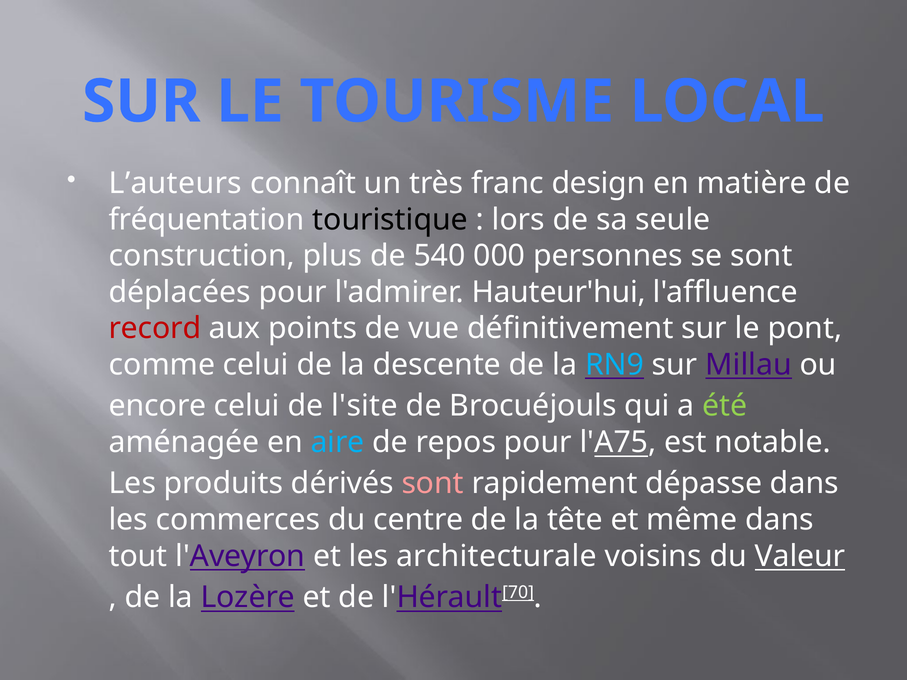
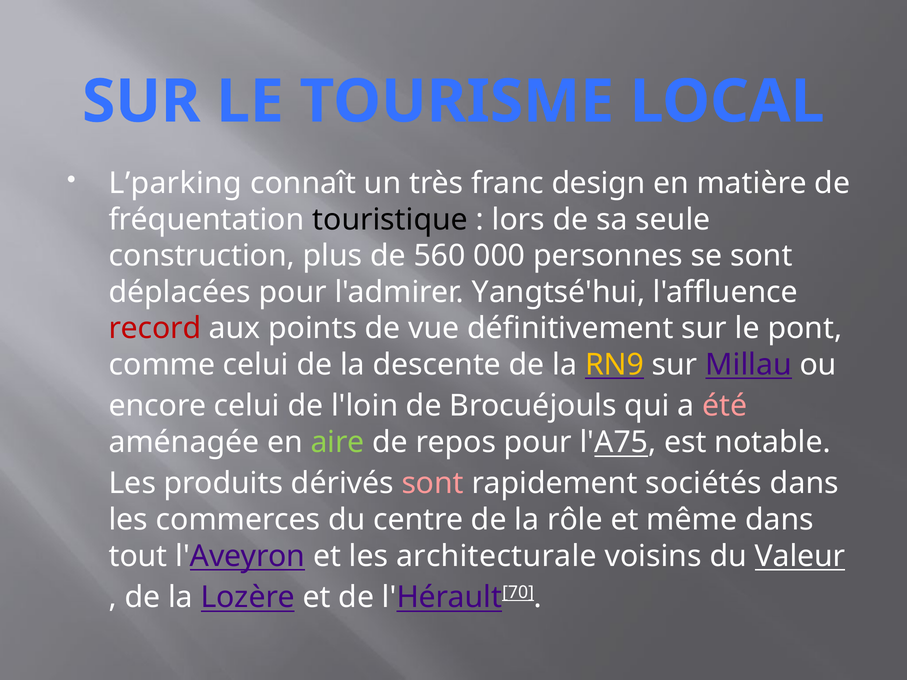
L’auteurs: L’auteurs -> L’parking
540: 540 -> 560
Hauteur'hui: Hauteur'hui -> Yangtsé'hui
RN9 colour: light blue -> yellow
l'site: l'site -> l'loin
été colour: light green -> pink
aire colour: light blue -> light green
dépasse: dépasse -> sociétés
tête: tête -> rôle
